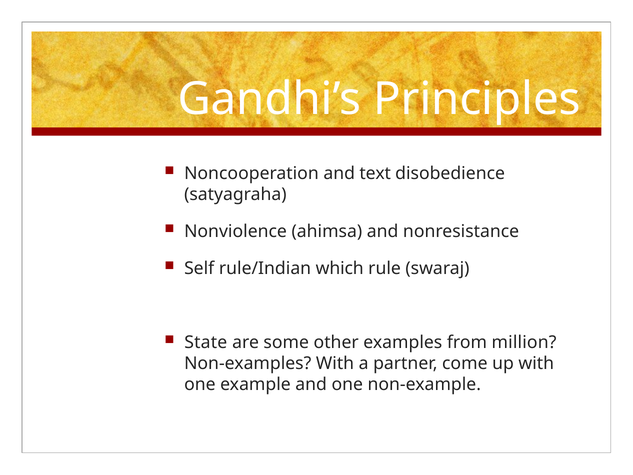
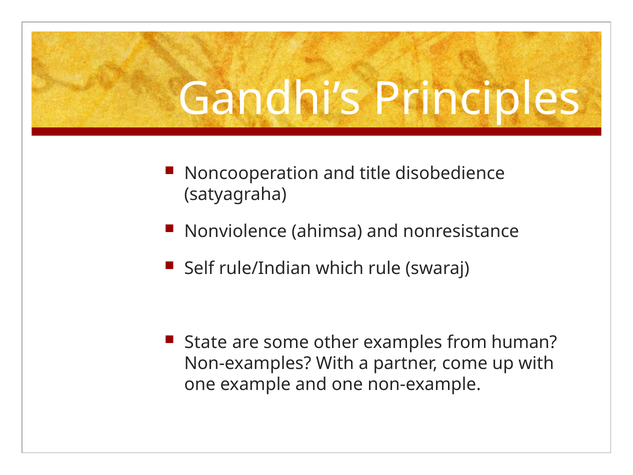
text: text -> title
million: million -> human
